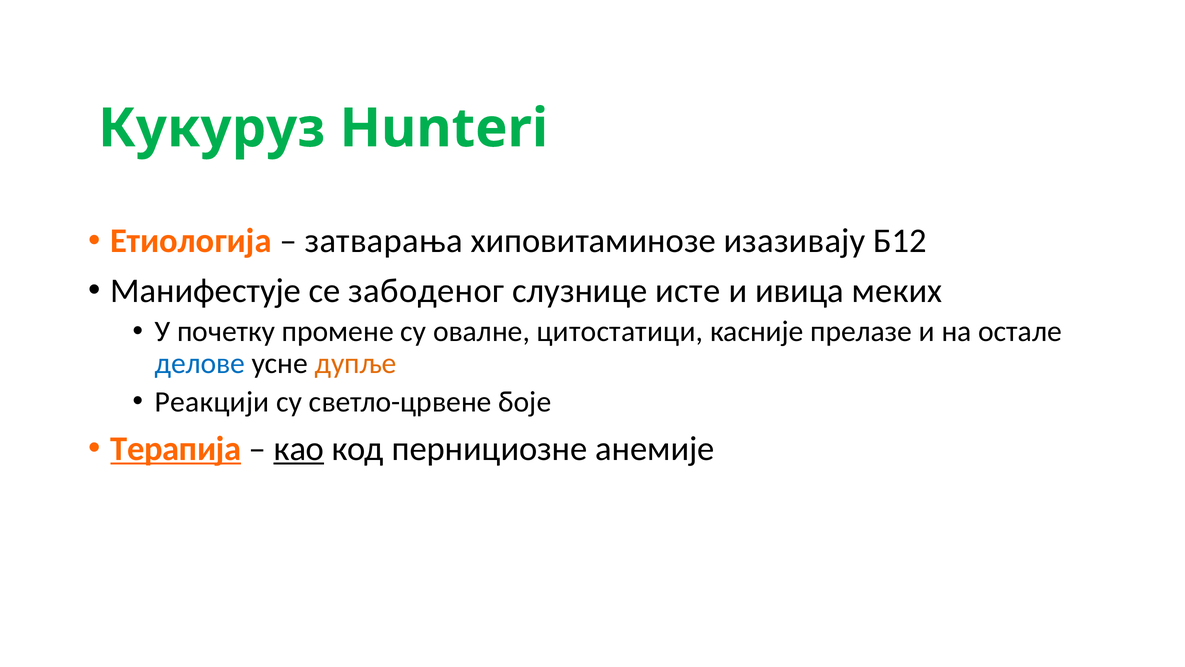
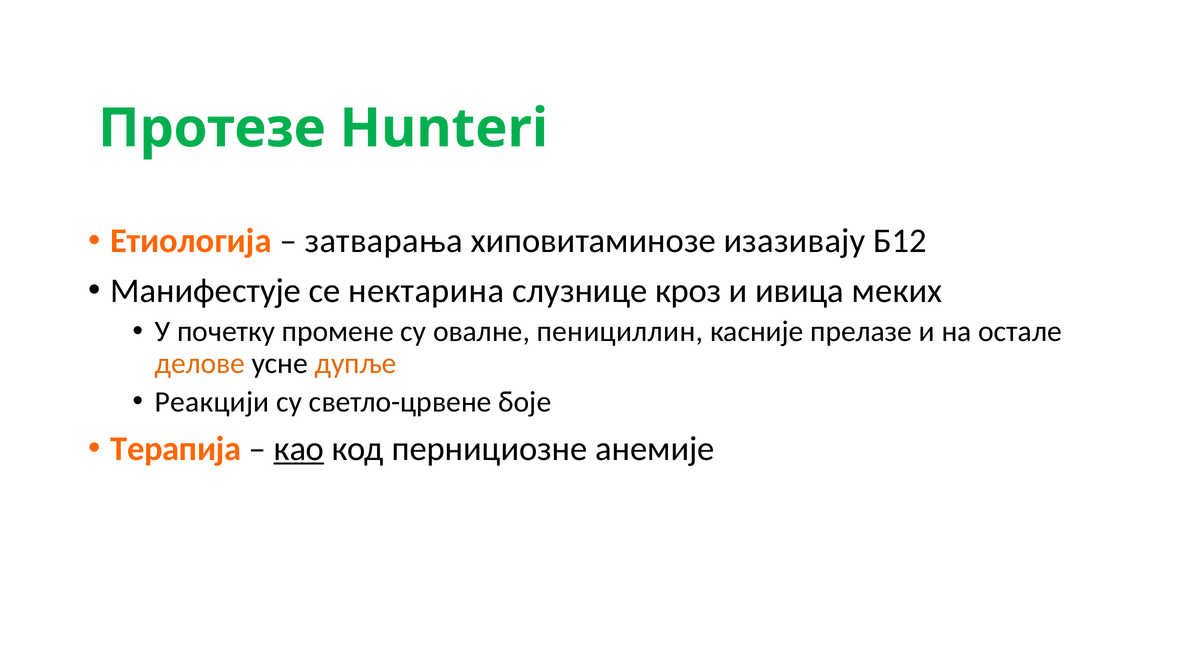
Кукуруз: Кукуруз -> Протезе
забоденог: забоденог -> нектарина
исте: исте -> кроз
цитостатици: цитостатици -> пенициллин
делове colour: blue -> orange
Терапија underline: present -> none
